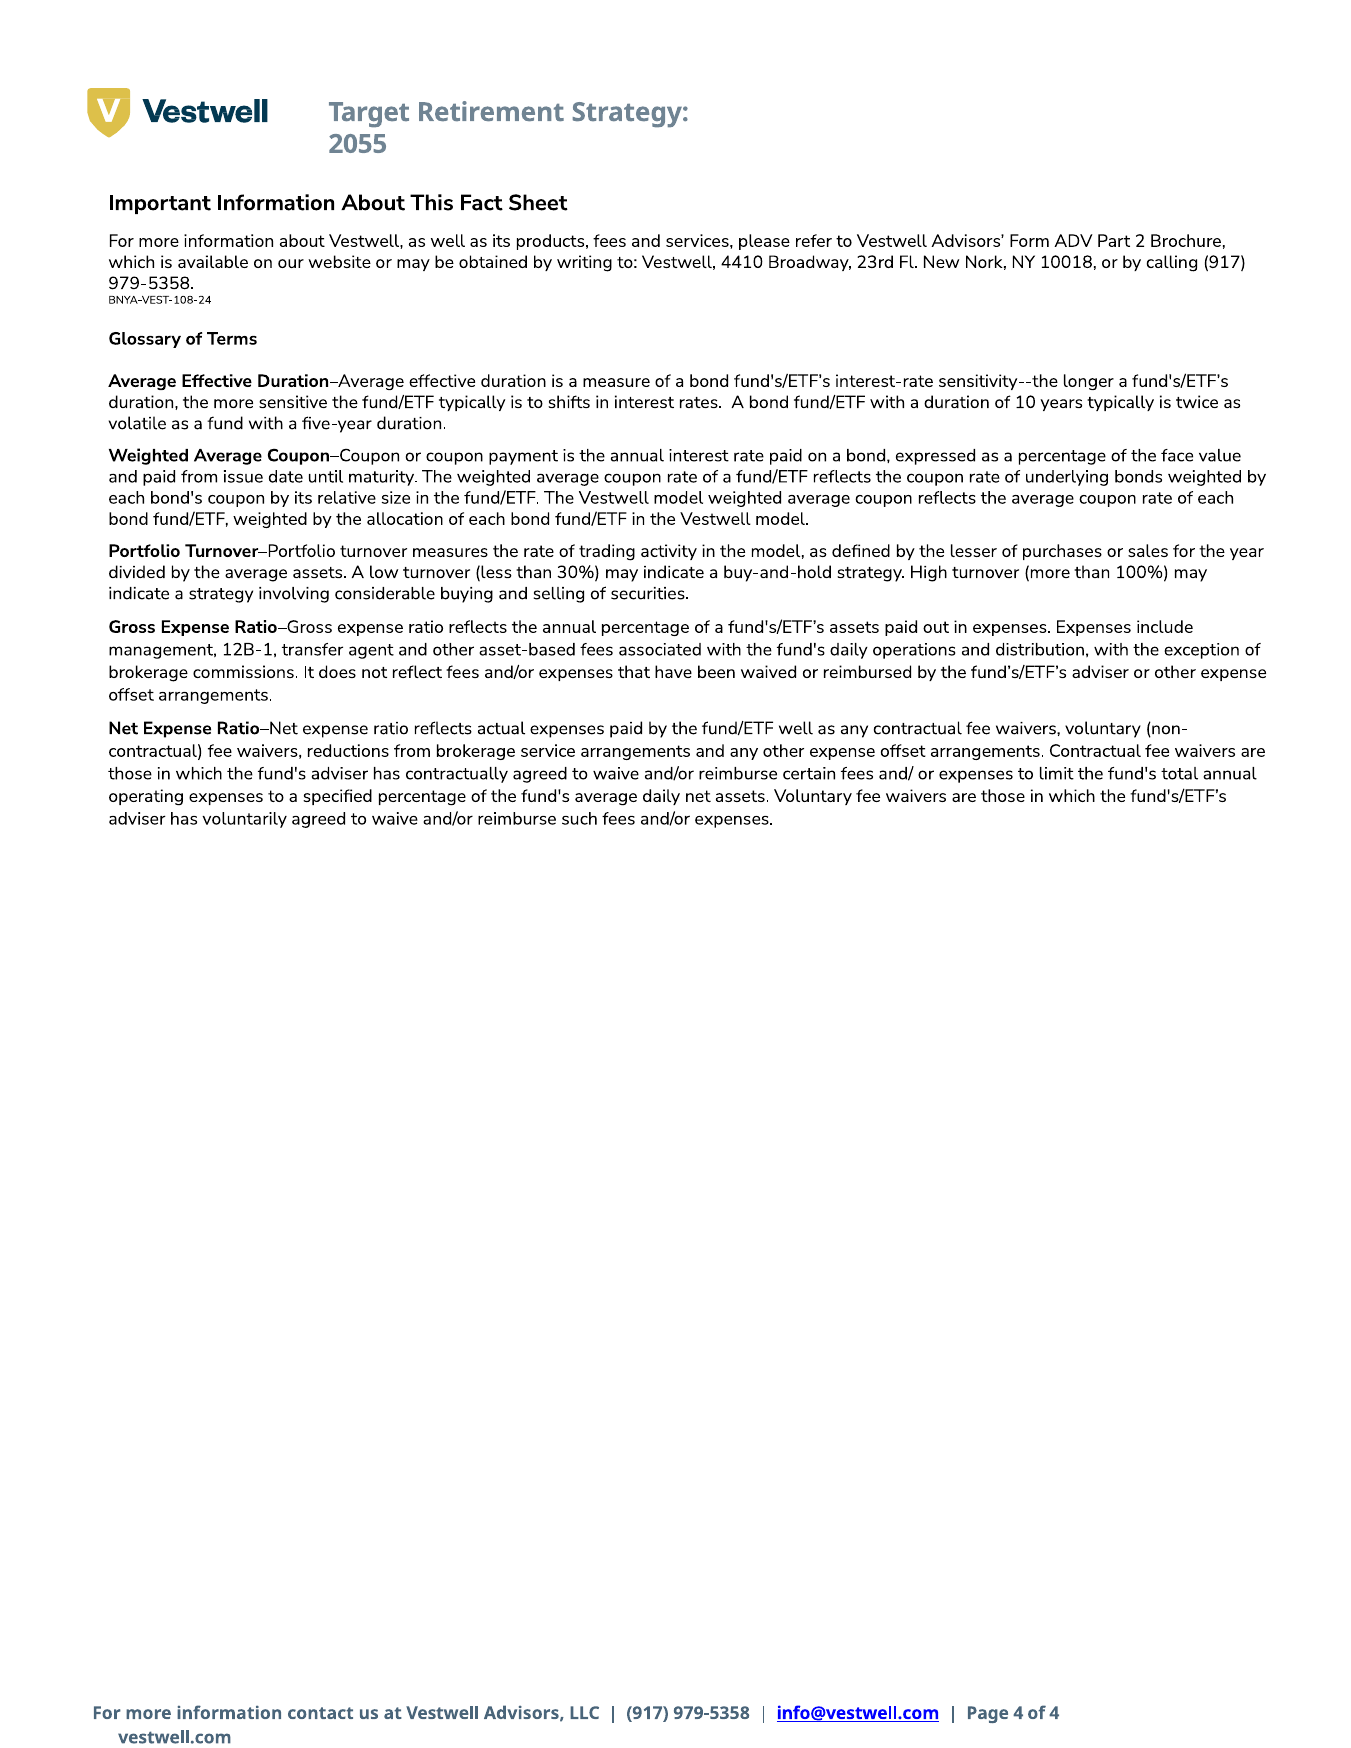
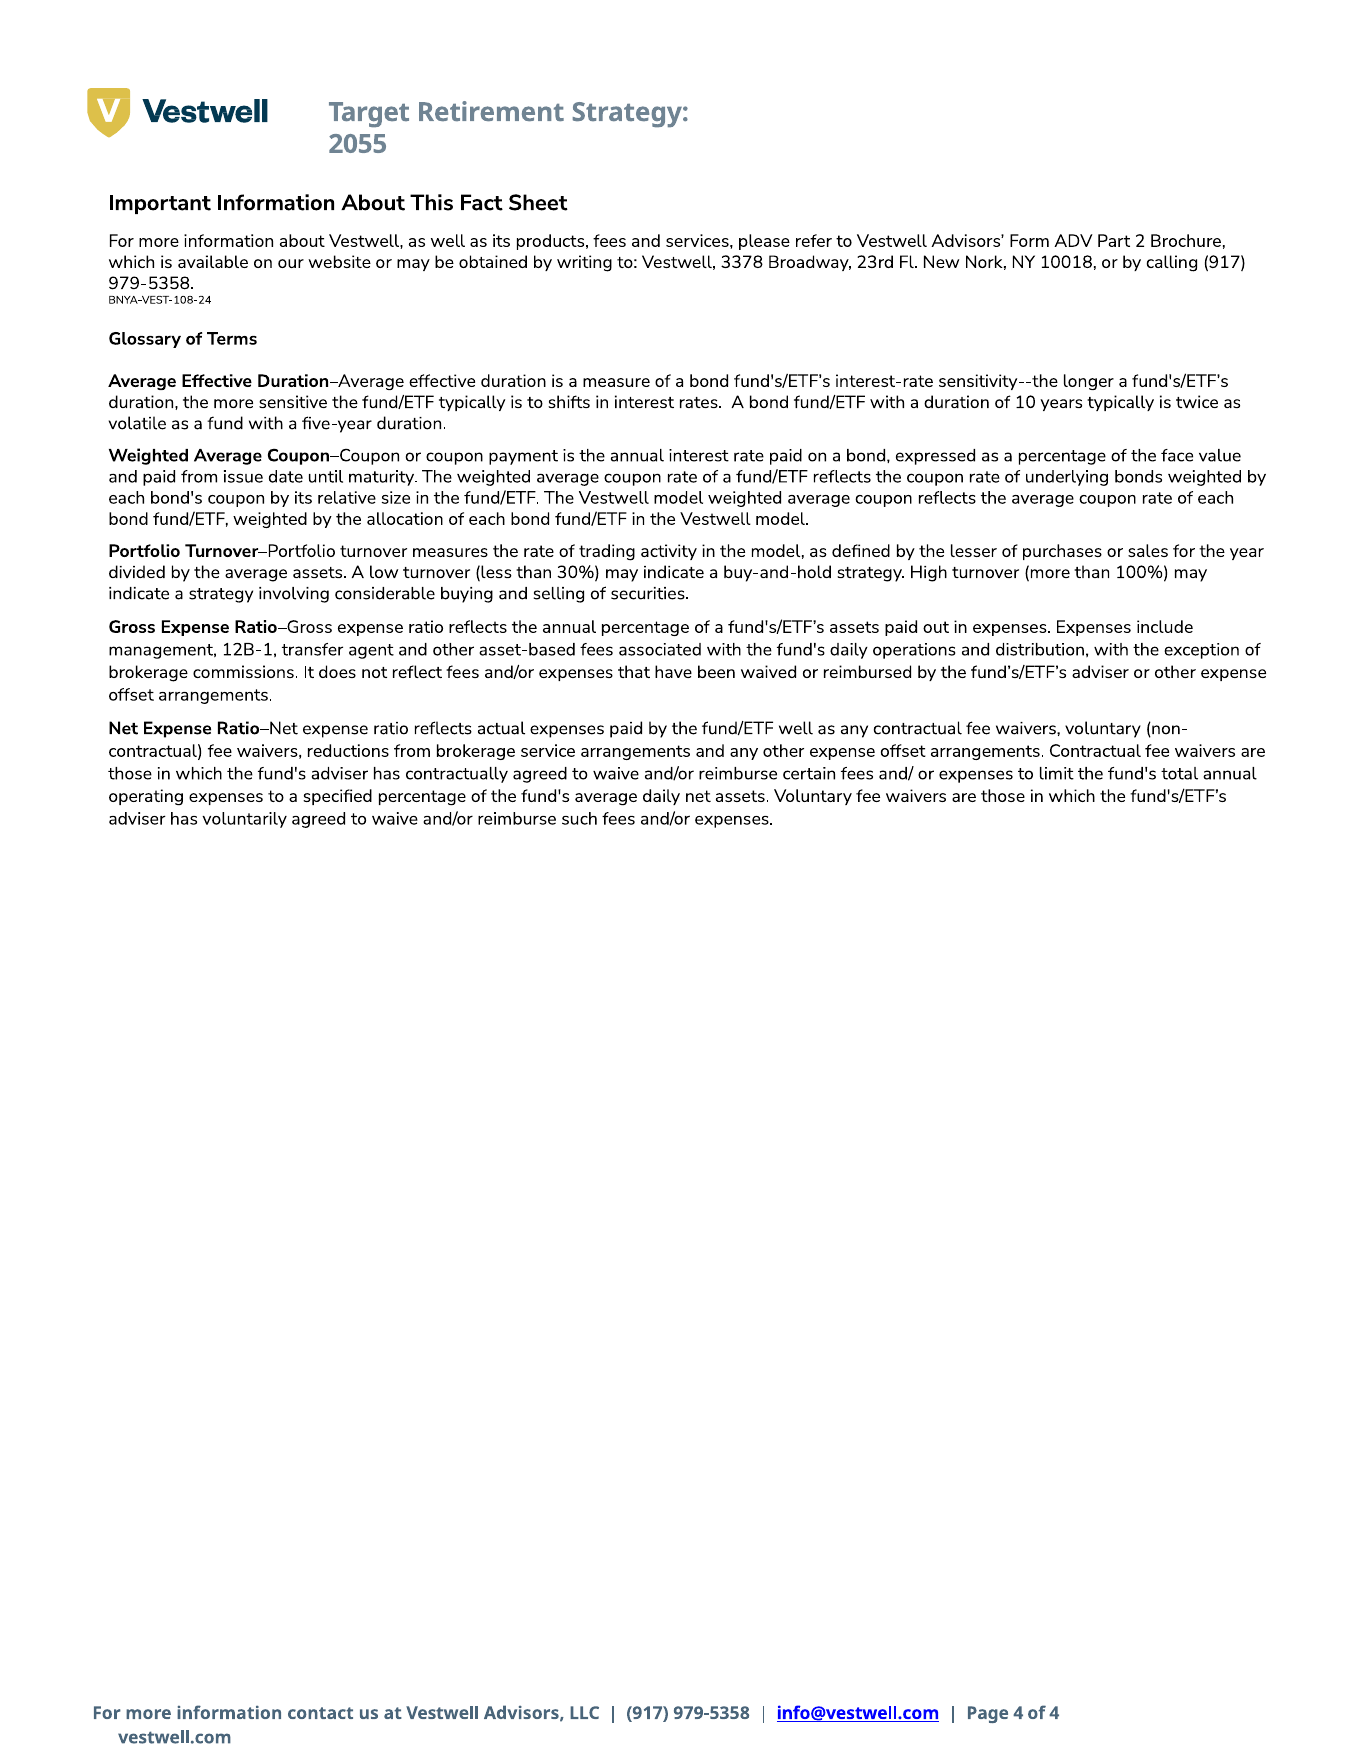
4410: 4410 -> 3378
